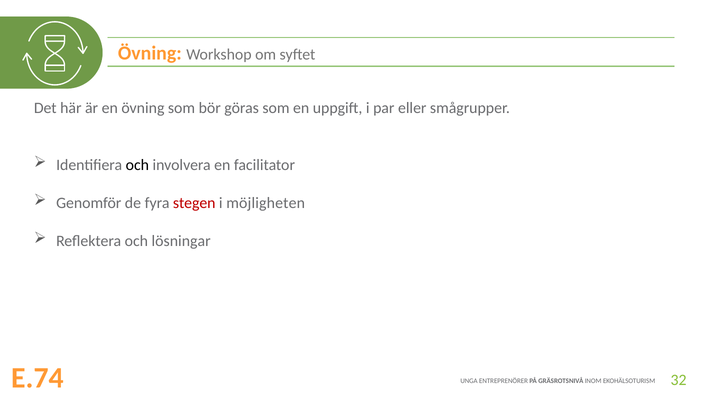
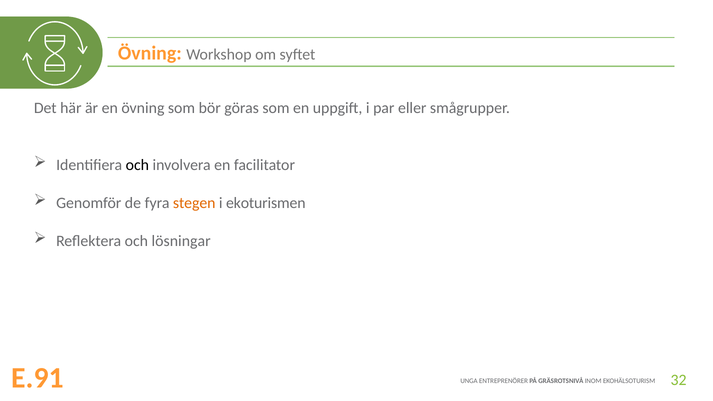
stegen colour: red -> orange
möjligheten: möjligheten -> ekoturismen
E.74: E.74 -> E.91
